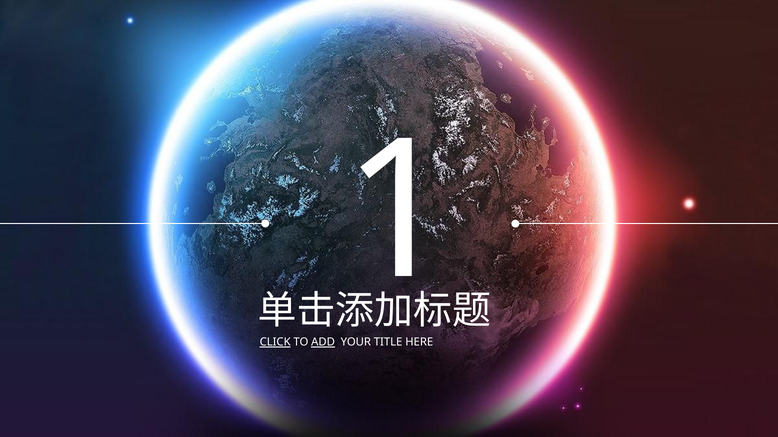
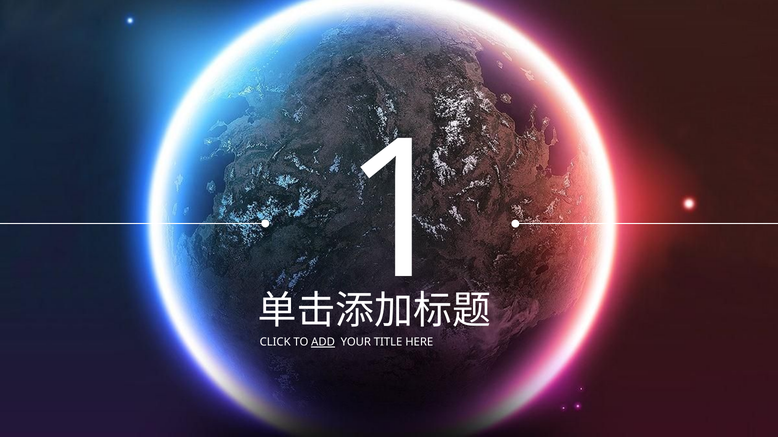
CLICK underline: present -> none
